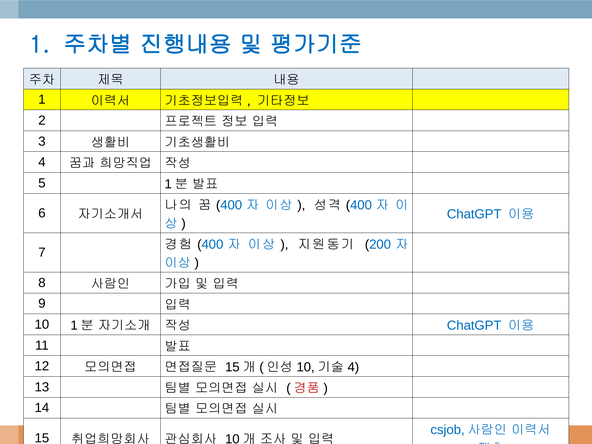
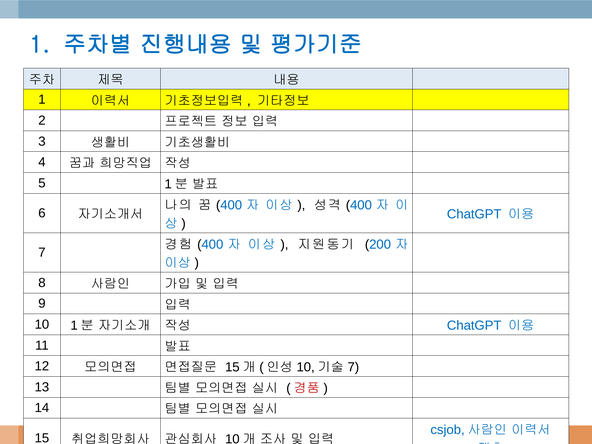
4 at (353, 367): 4 -> 7
